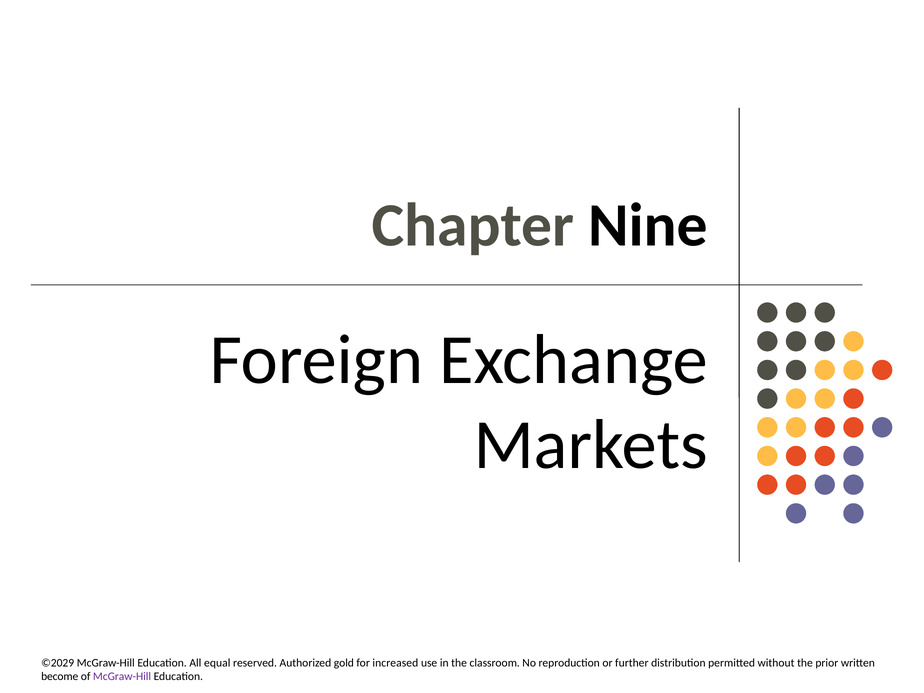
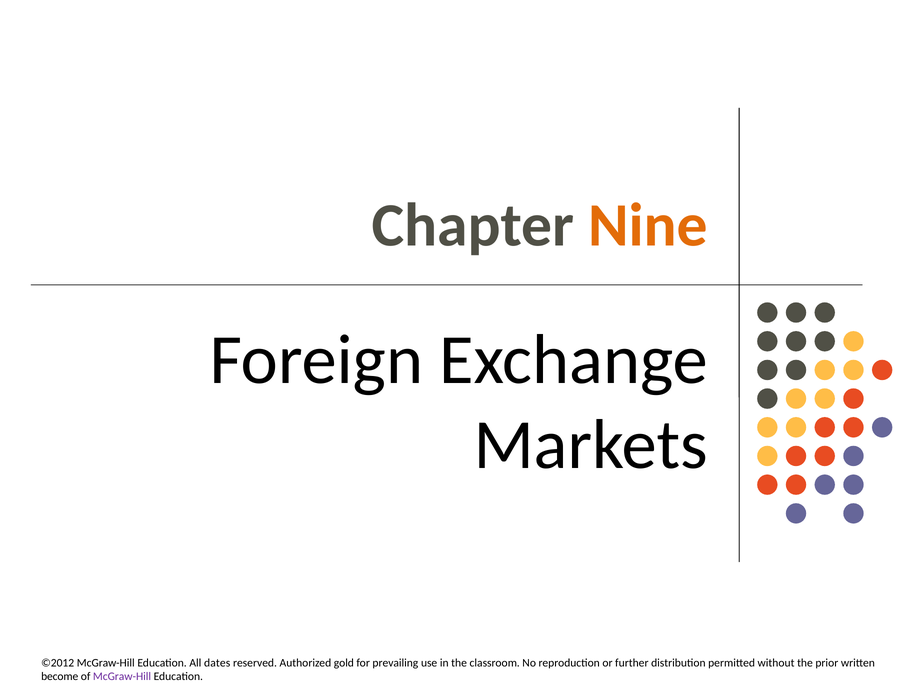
Nine colour: black -> orange
©2029: ©2029 -> ©2012
equal: equal -> dates
increased: increased -> prevailing
